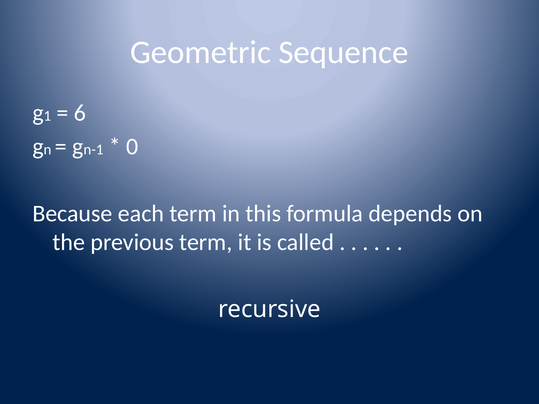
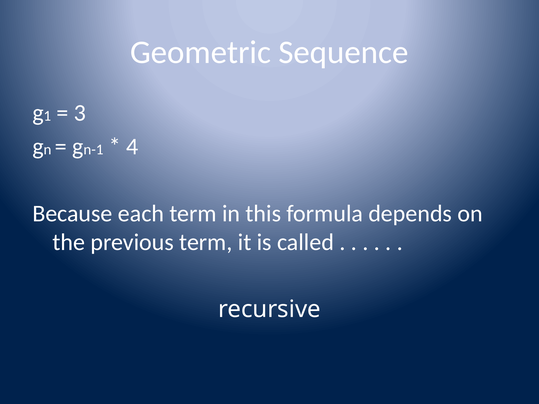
6: 6 -> 3
0: 0 -> 4
